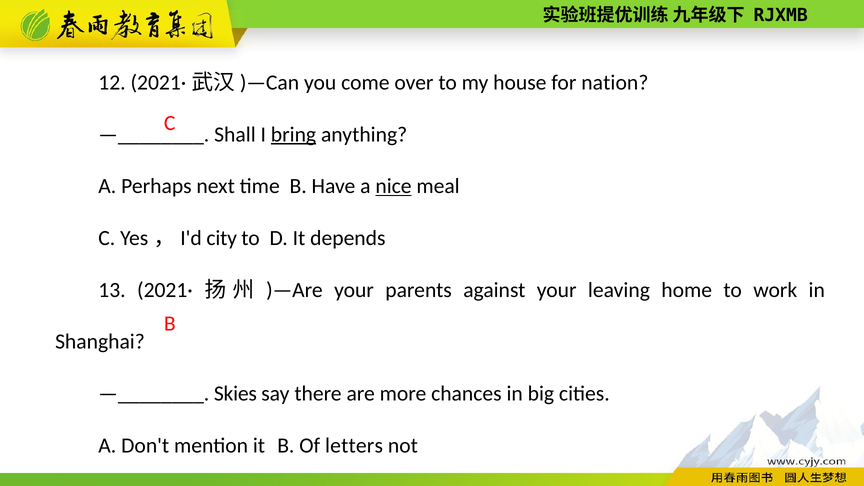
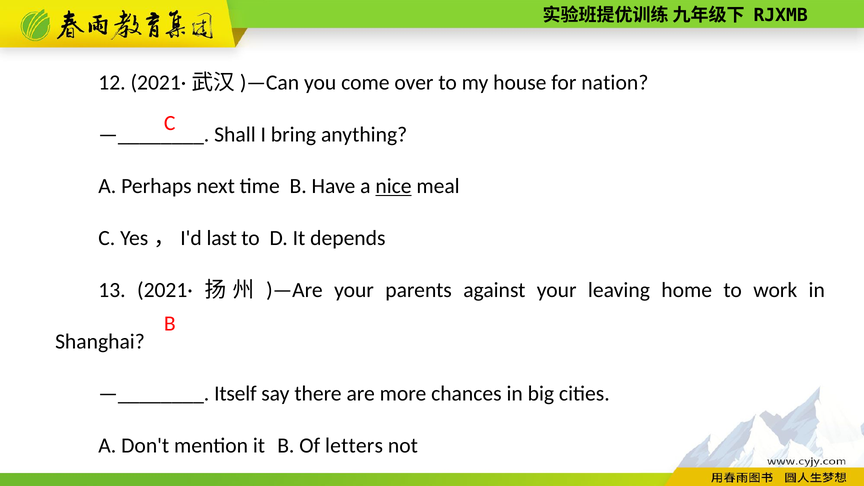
bring underline: present -> none
city: city -> last
Skies: Skies -> Itself
